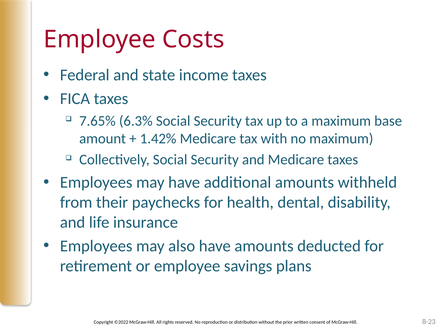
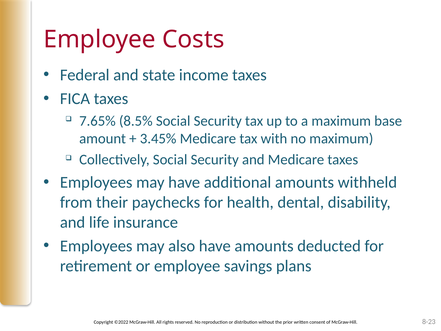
6.3%: 6.3% -> 8.5%
1.42%: 1.42% -> 3.45%
